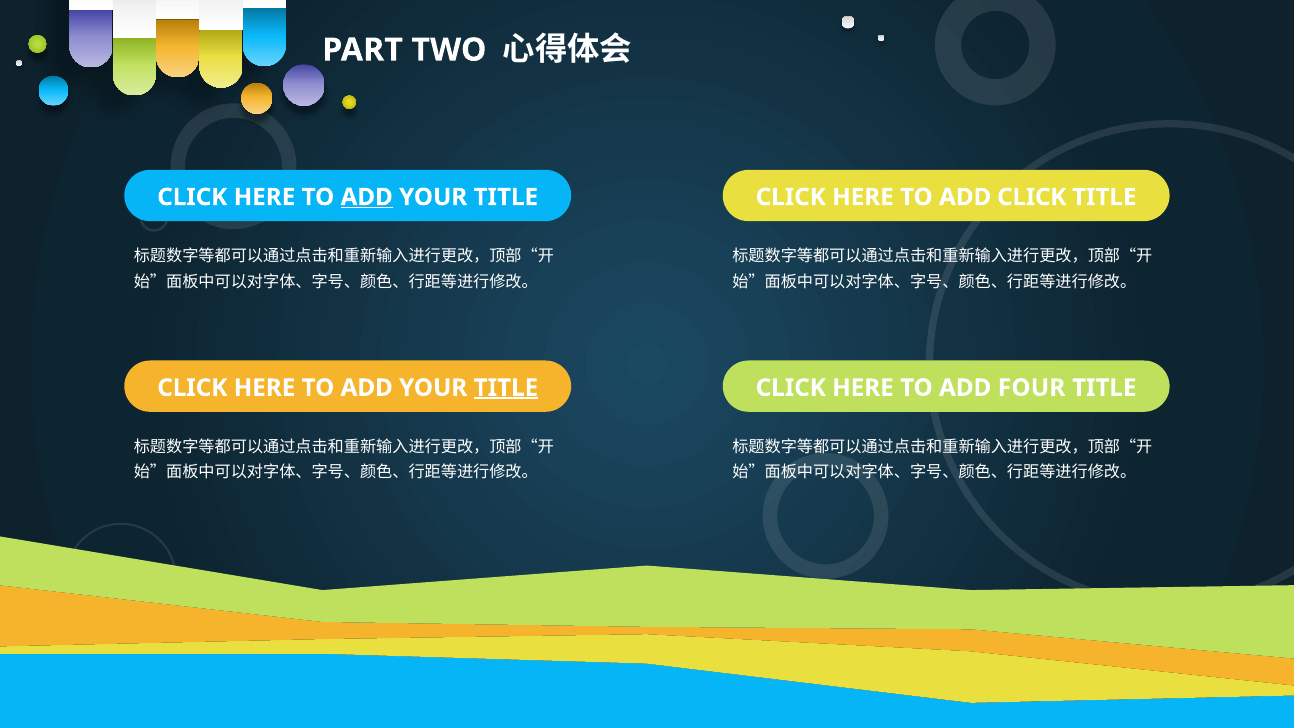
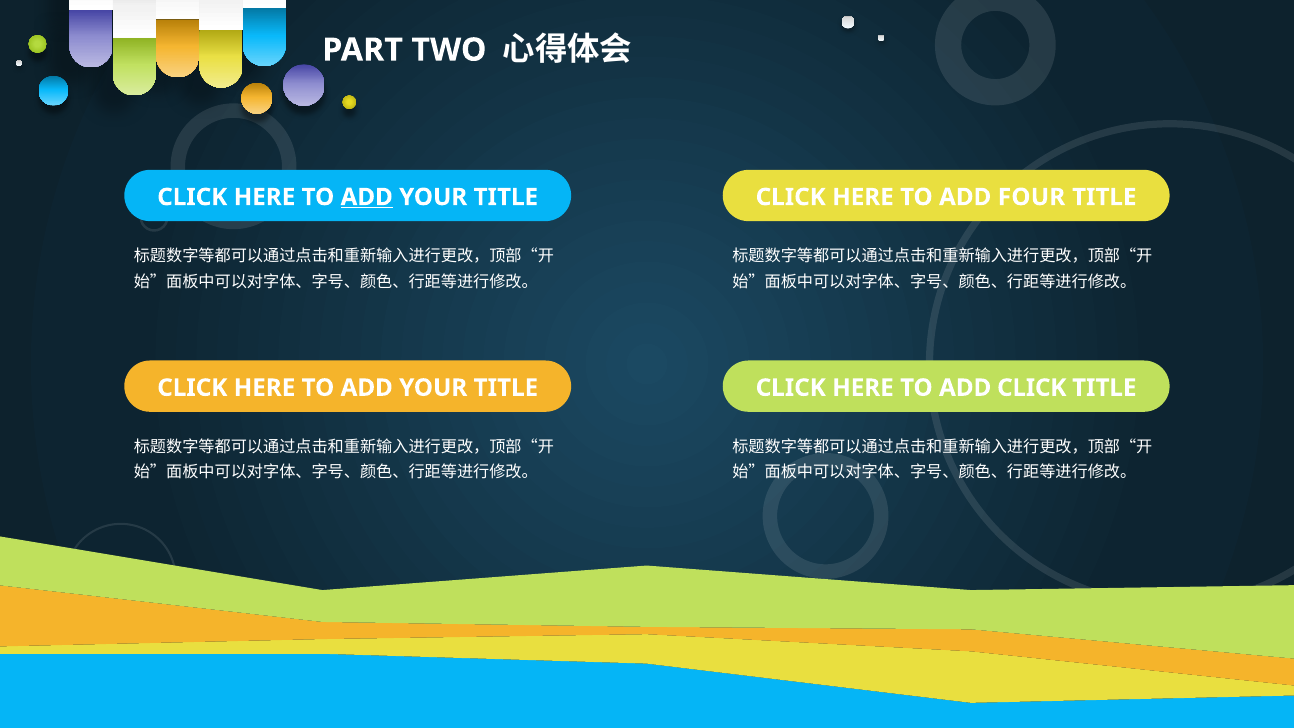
ADD CLICK: CLICK -> FOUR
TITLE at (506, 388) underline: present -> none
ADD FOUR: FOUR -> CLICK
